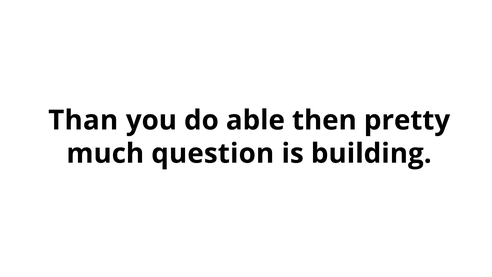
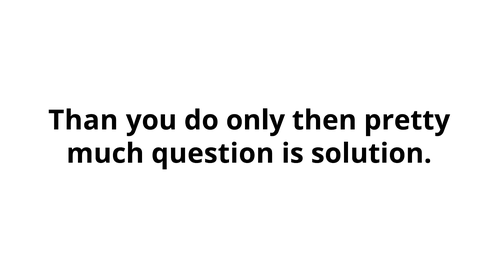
able: able -> only
building: building -> solution
